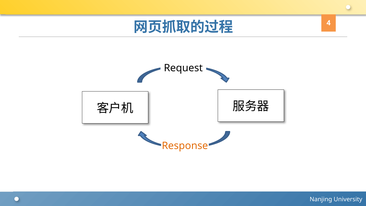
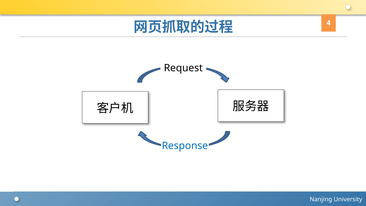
Response colour: orange -> blue
